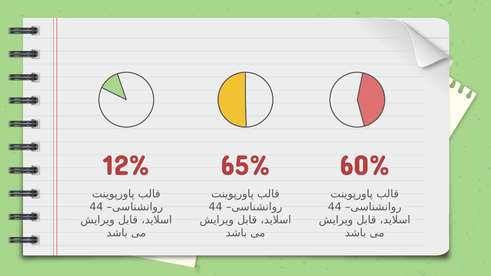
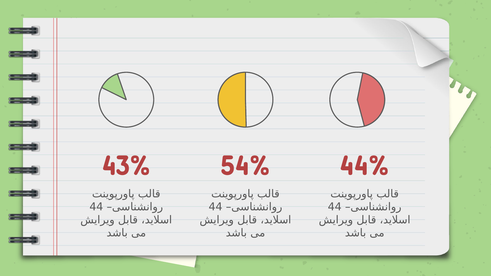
12%: 12% -> 43%
65%: 65% -> 54%
60%: 60% -> 44%
